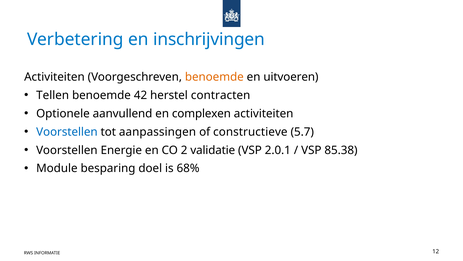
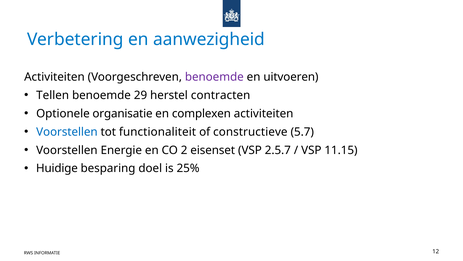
inschrijvingen: inschrijvingen -> aanwezigheid
benoemde at (214, 77) colour: orange -> purple
42: 42 -> 29
aanvullend: aanvullend -> organisatie
aanpassingen: aanpassingen -> functionaliteit
validatie: validatie -> eisenset
2.0.1: 2.0.1 -> 2.5.7
85.38: 85.38 -> 11.15
Module: Module -> Huidige
68%: 68% -> 25%
